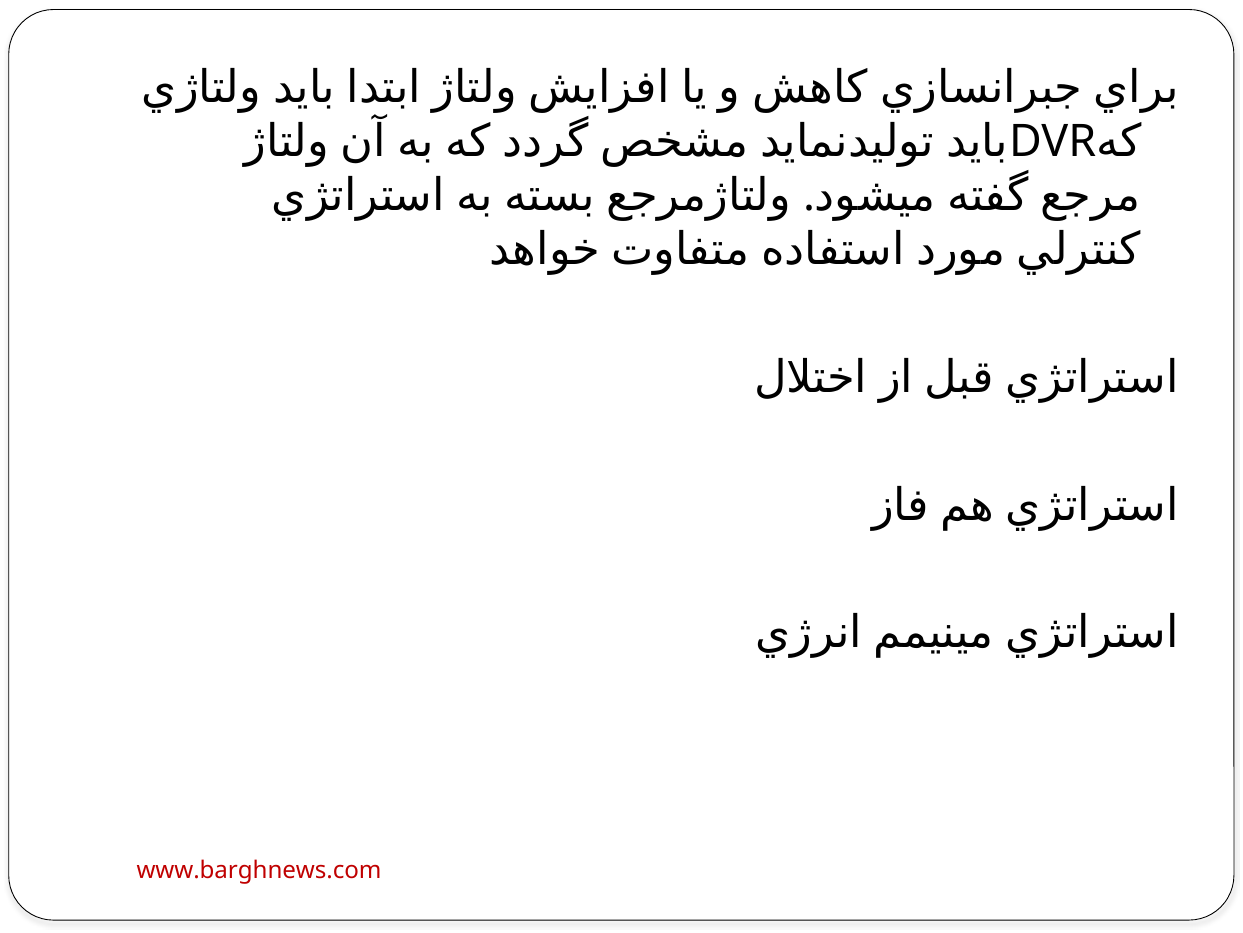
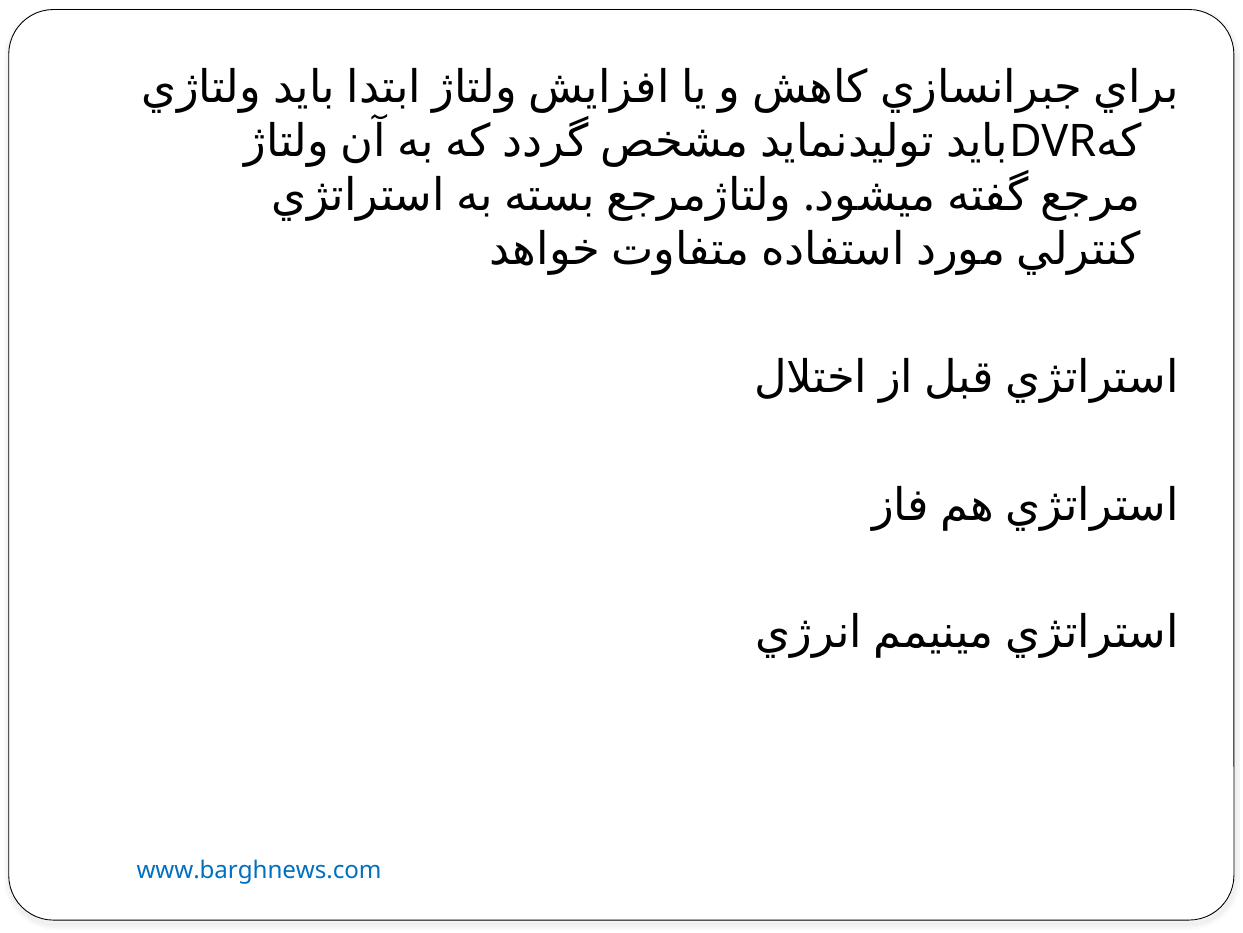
www.barghnews.com colour: red -> blue
